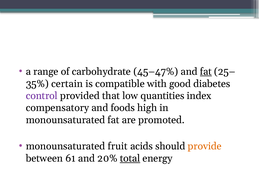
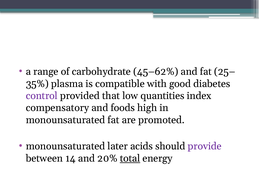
45–47%: 45–47% -> 45–62%
fat at (206, 72) underline: present -> none
certain: certain -> plasma
fruit: fruit -> later
provide colour: orange -> purple
61: 61 -> 14
